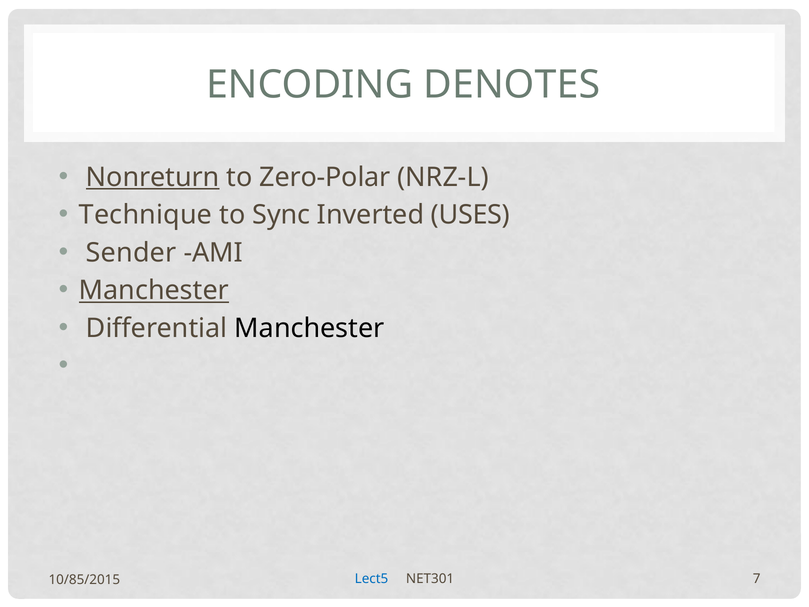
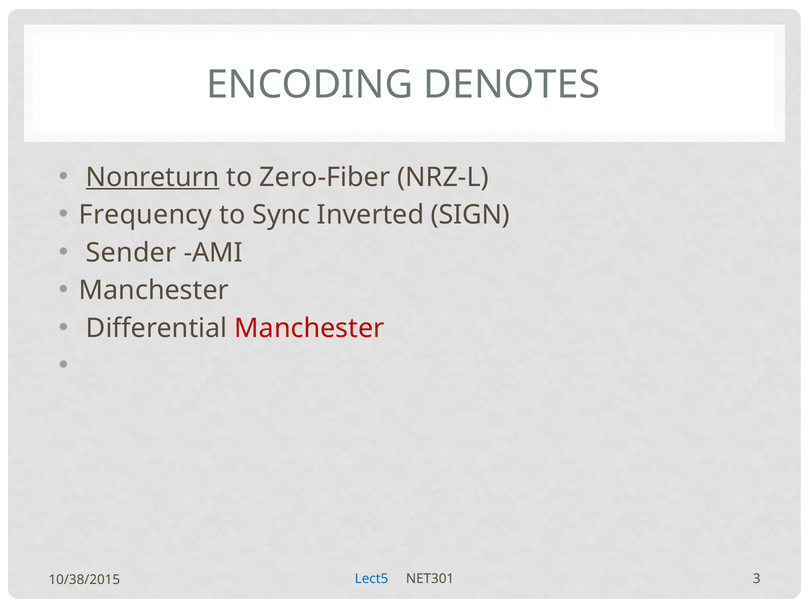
Zero-Polar: Zero-Polar -> Zero-Fiber
Technique: Technique -> Frequency
USES: USES -> SIGN
Manchester at (154, 290) underline: present -> none
Manchester at (309, 328) colour: black -> red
7: 7 -> 3
10/85/2015: 10/85/2015 -> 10/38/2015
